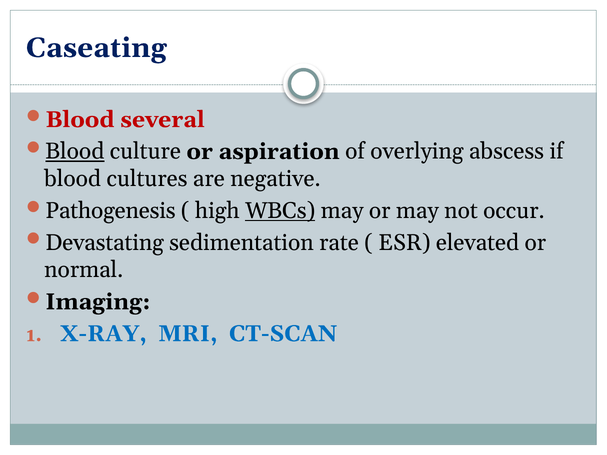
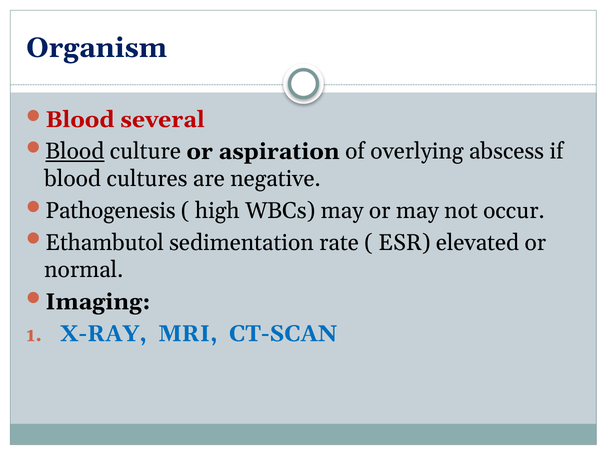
Caseating: Caseating -> Organism
WBCs underline: present -> none
Devastating: Devastating -> Ethambutol
